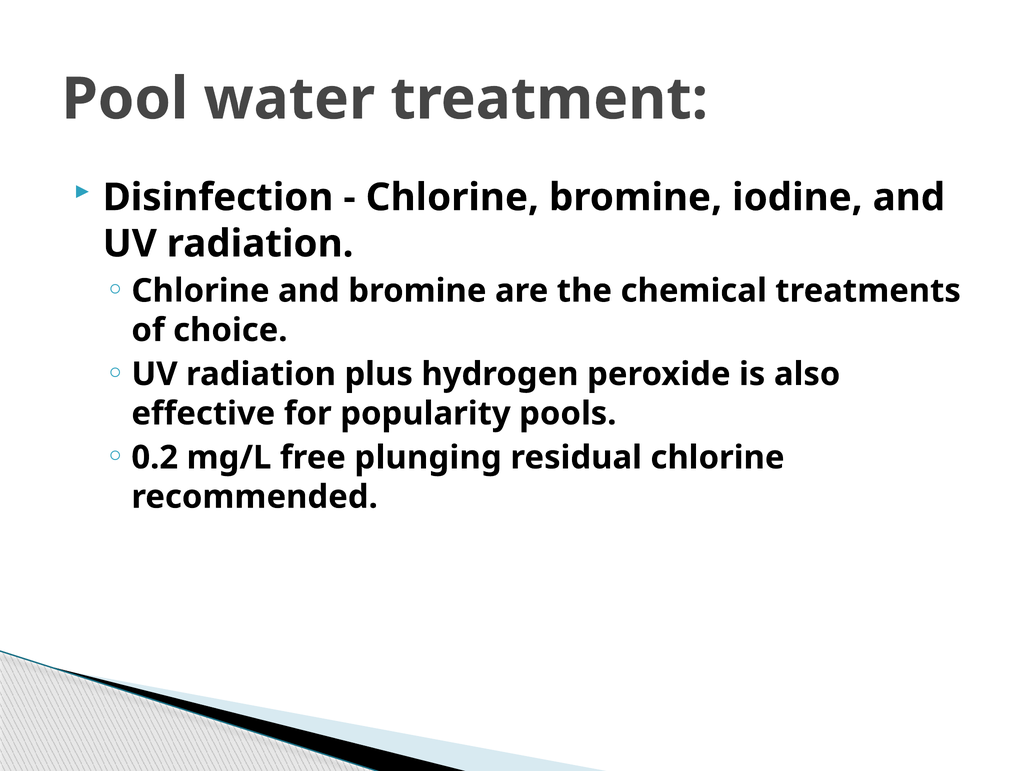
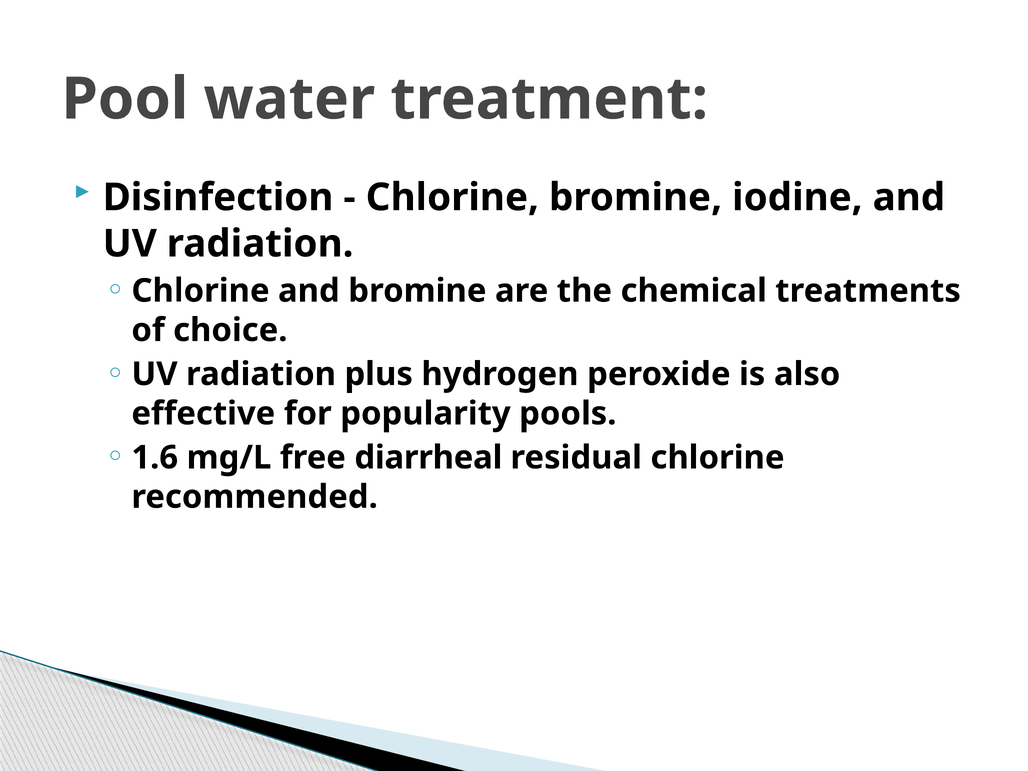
0.2: 0.2 -> 1.6
plunging: plunging -> diarrheal
